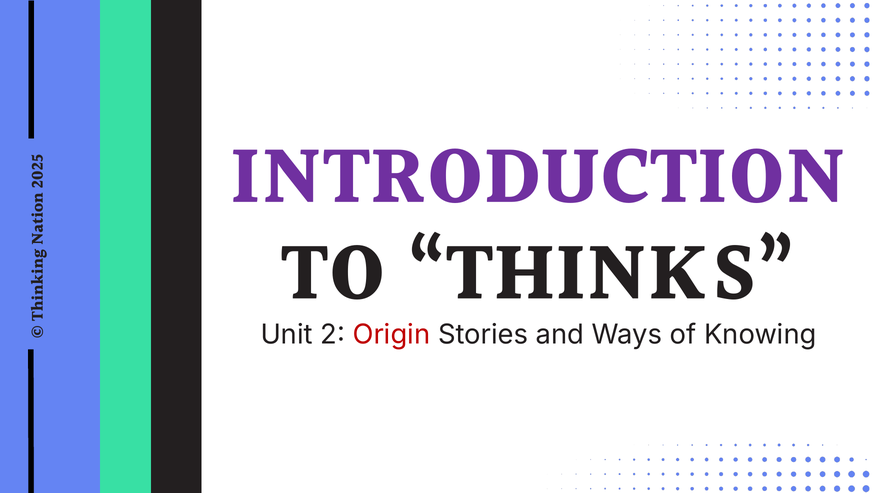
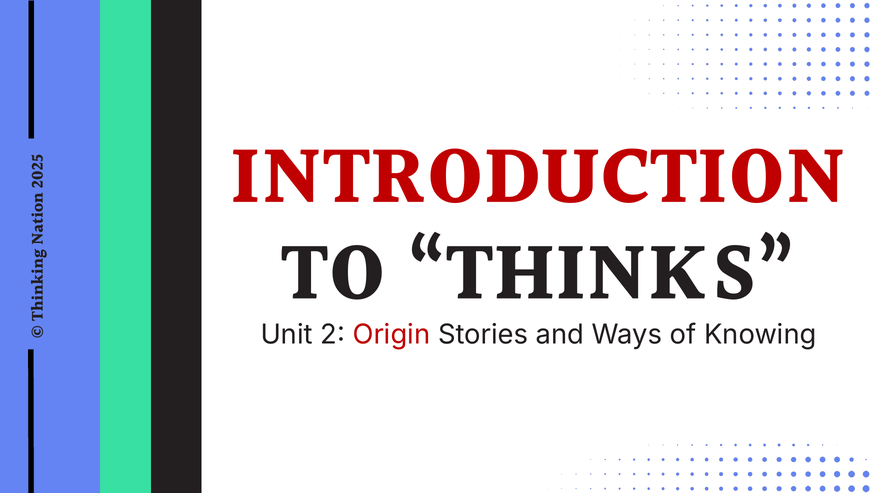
INTRODUCTION colour: purple -> red
